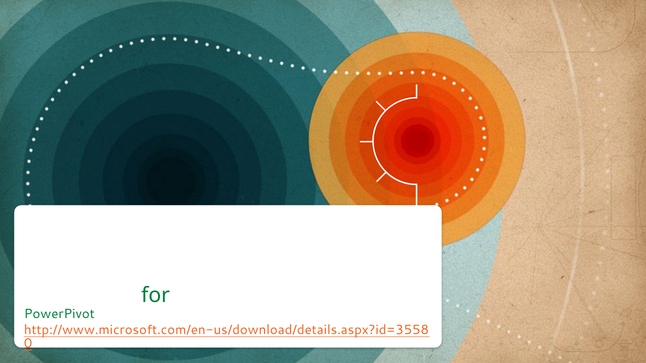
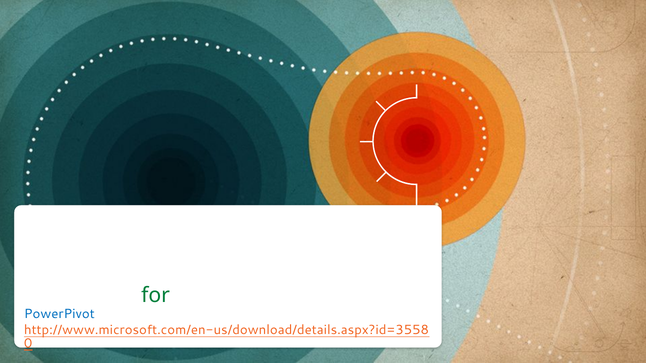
PowerPivot at (59, 314) colour: green -> blue
